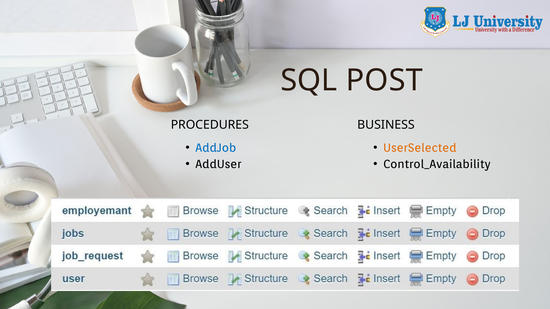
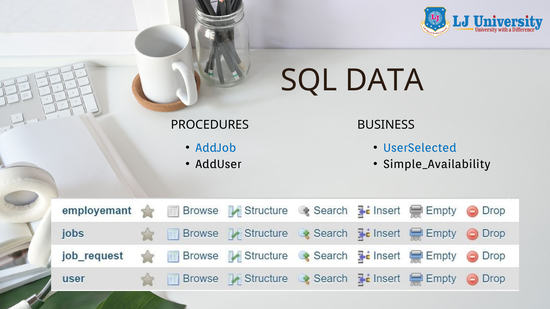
POST: POST -> DATA
UserSelected colour: orange -> blue
Control_Availability: Control_Availability -> Simple_Availability
